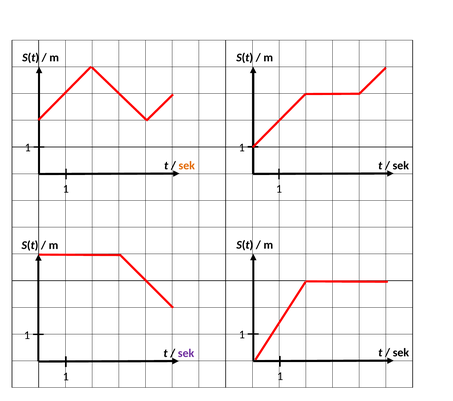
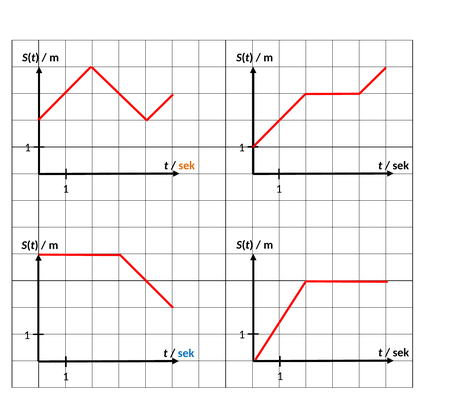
sek at (186, 353) colour: purple -> blue
